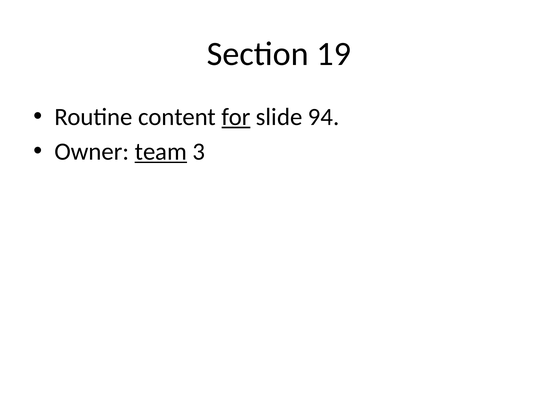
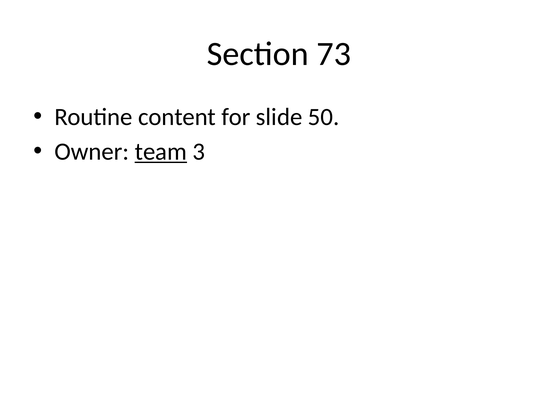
19: 19 -> 73
for underline: present -> none
94: 94 -> 50
